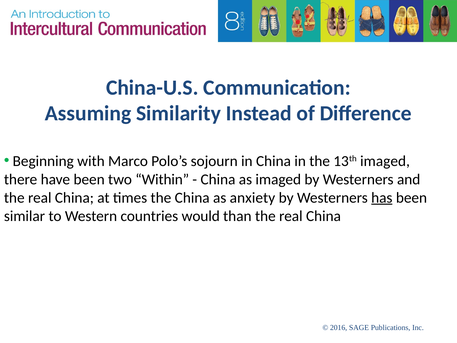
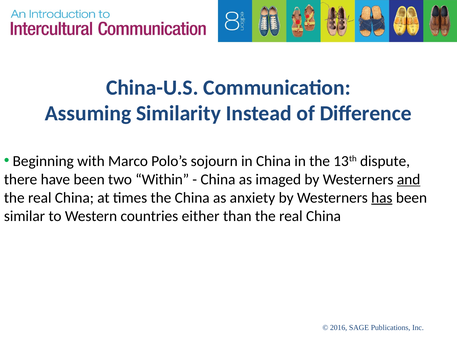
13th imaged: imaged -> dispute
and underline: none -> present
would: would -> either
